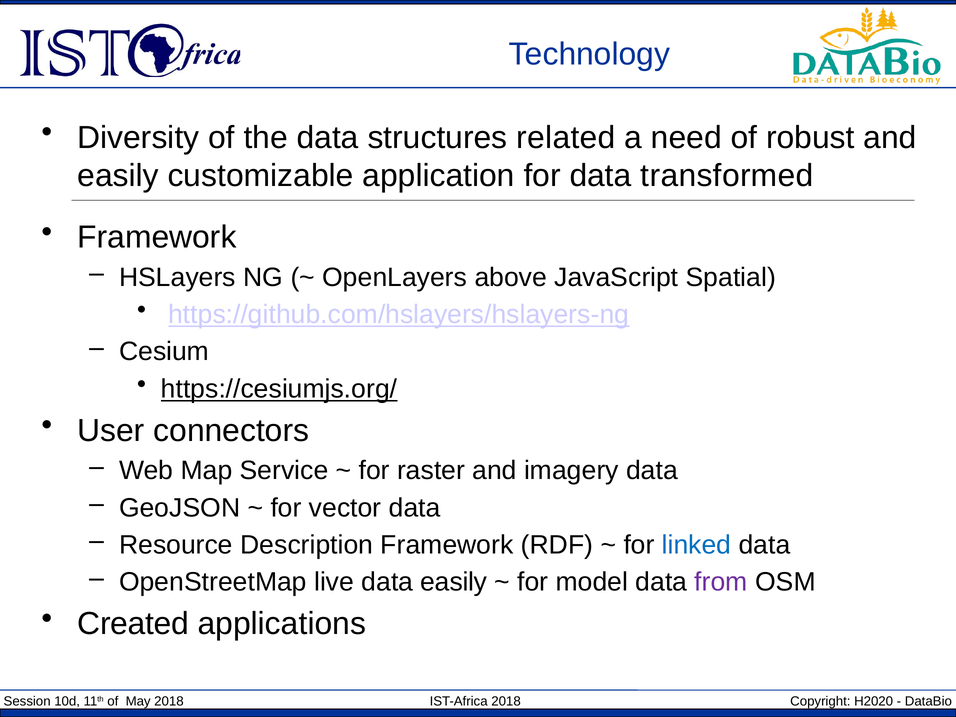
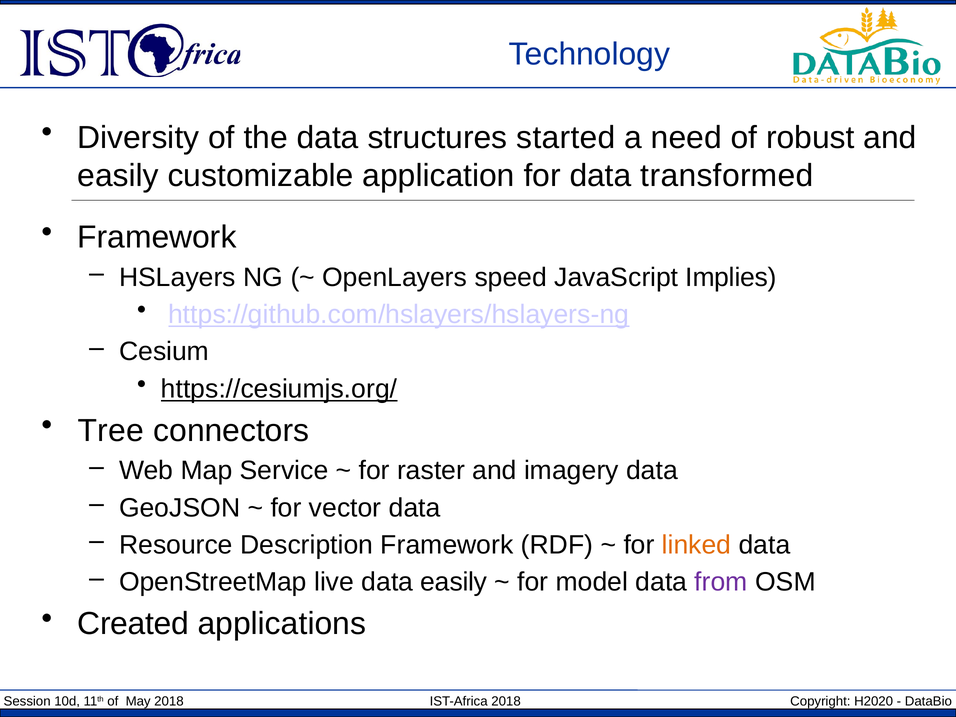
related: related -> started
above: above -> speed
Spatial: Spatial -> Implies
User: User -> Tree
linked colour: blue -> orange
